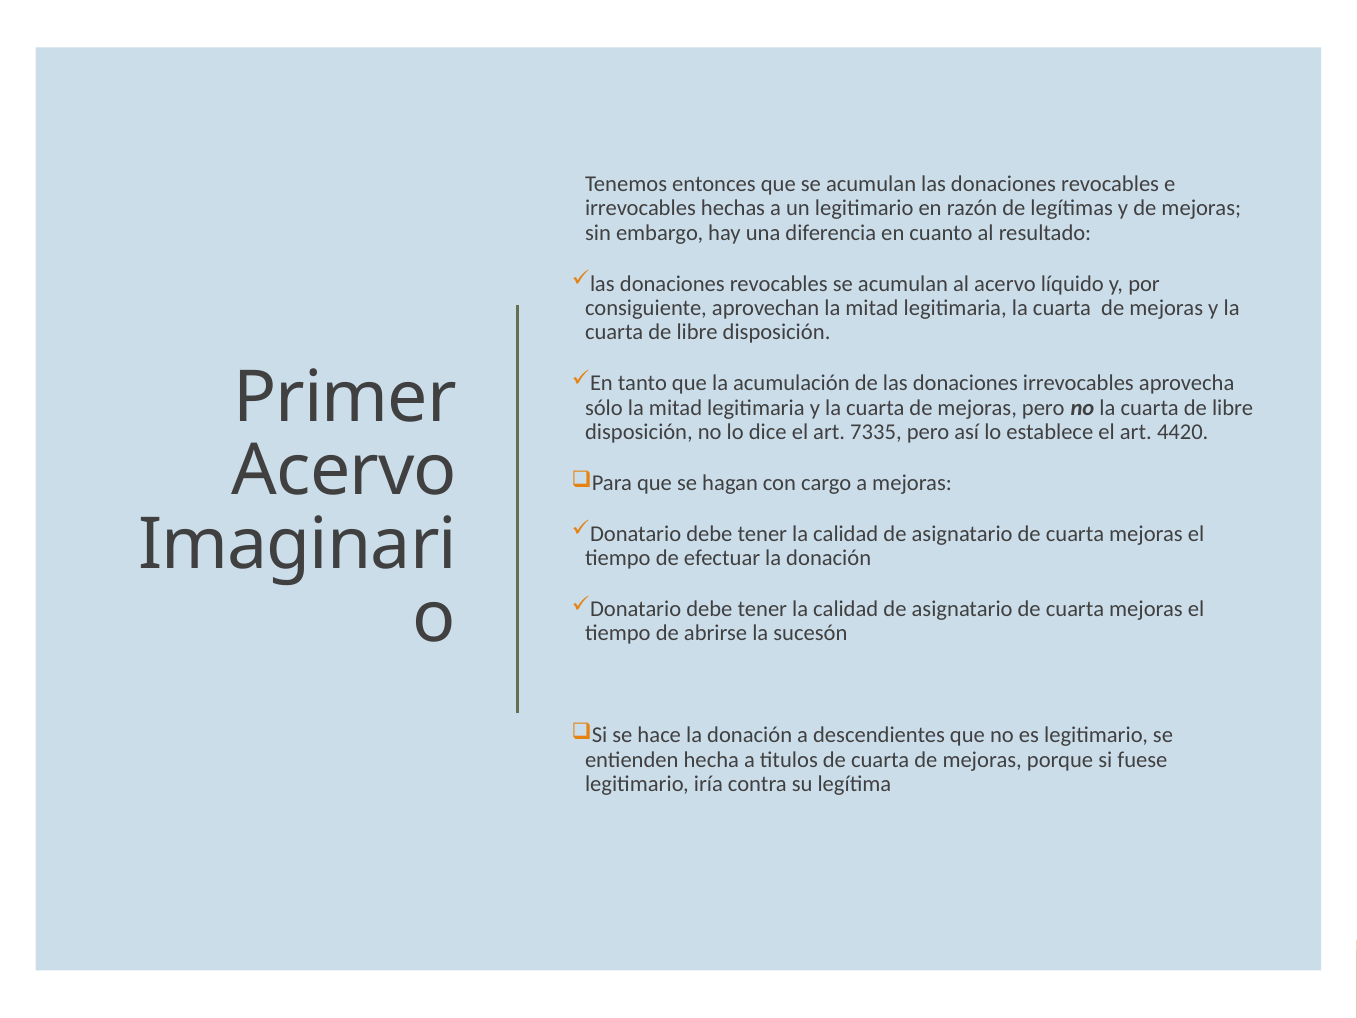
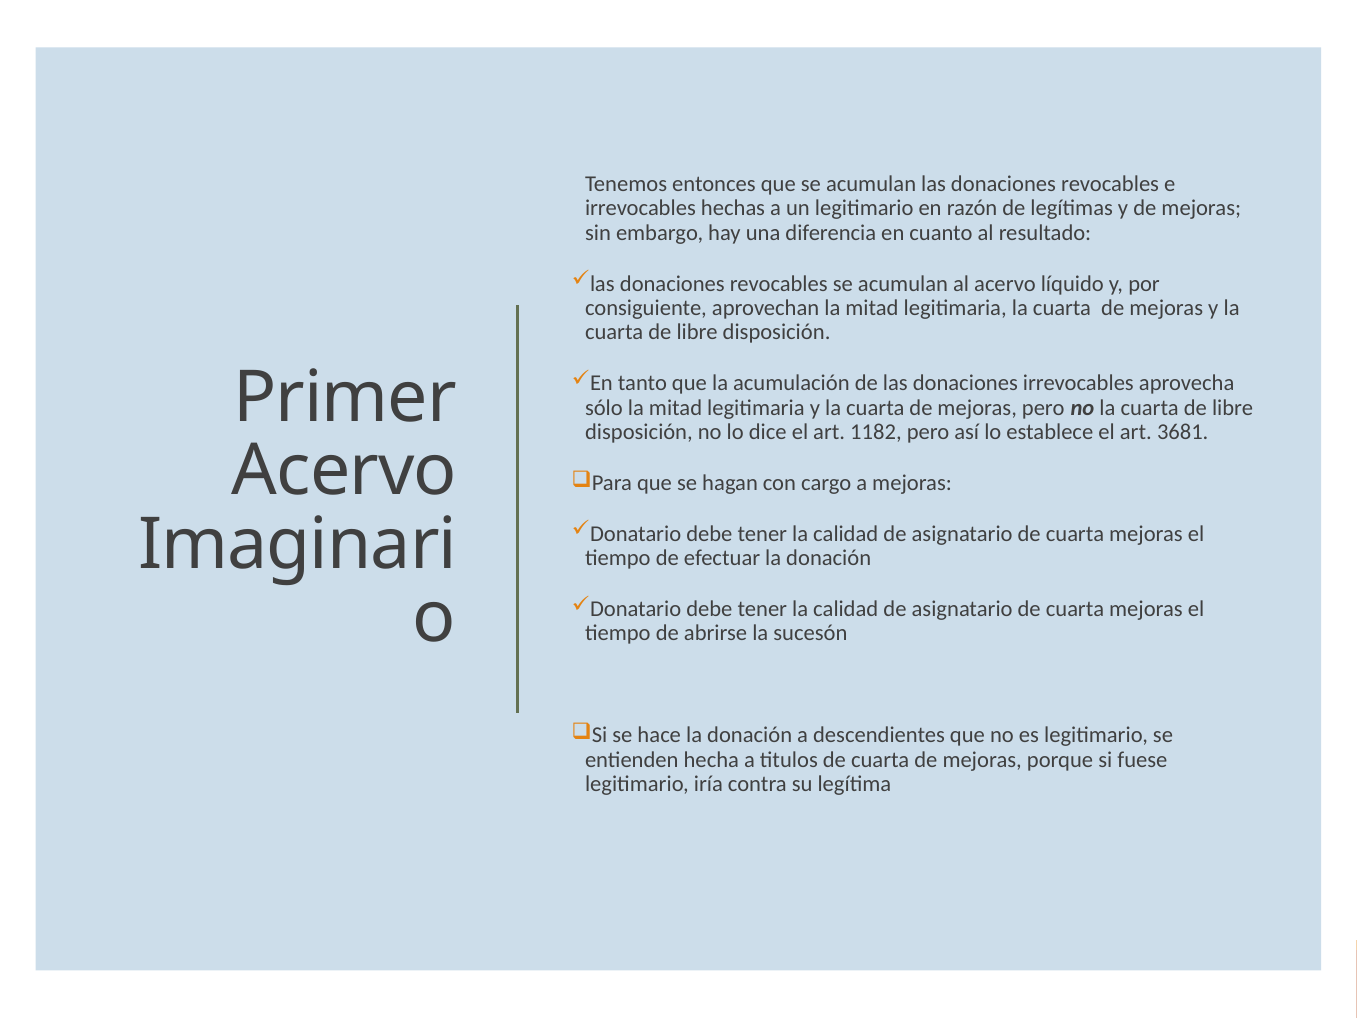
7335: 7335 -> 1182
4420: 4420 -> 3681
